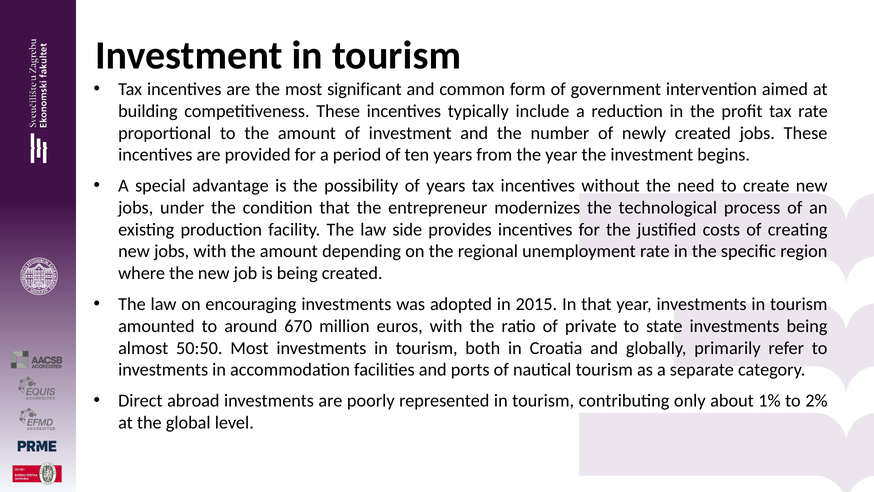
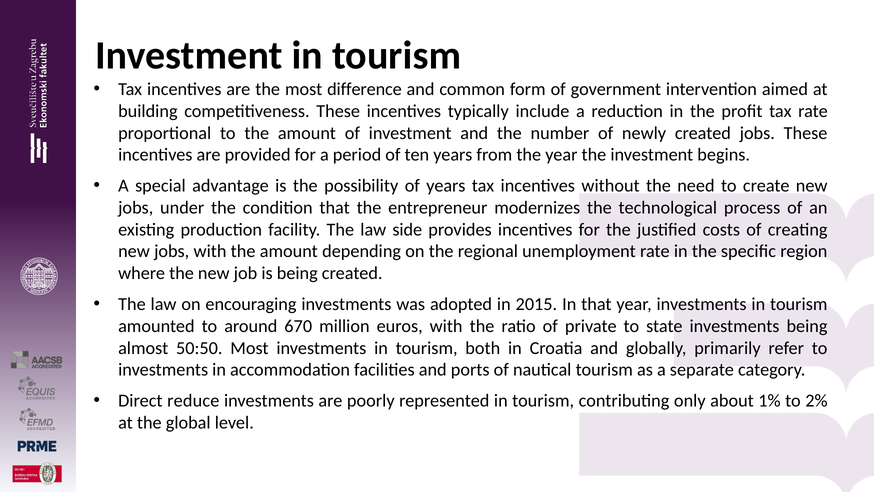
significant: significant -> difference
abroad: abroad -> reduce
